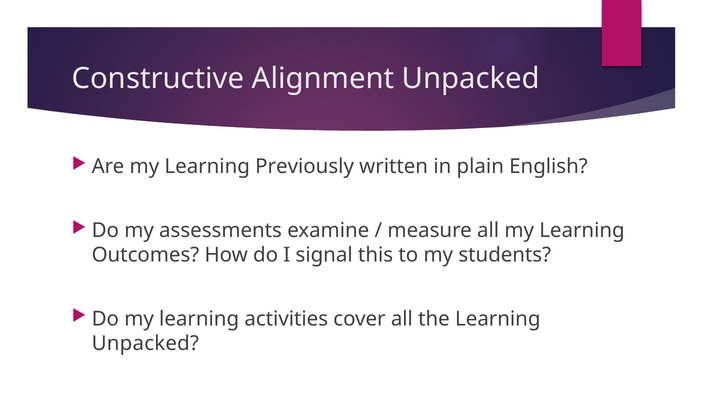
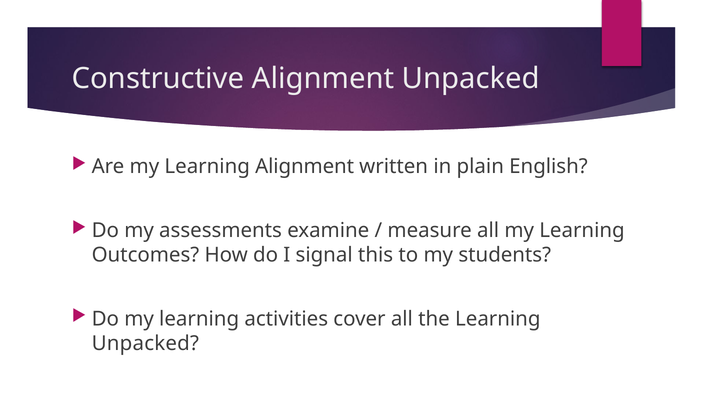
Learning Previously: Previously -> Alignment
